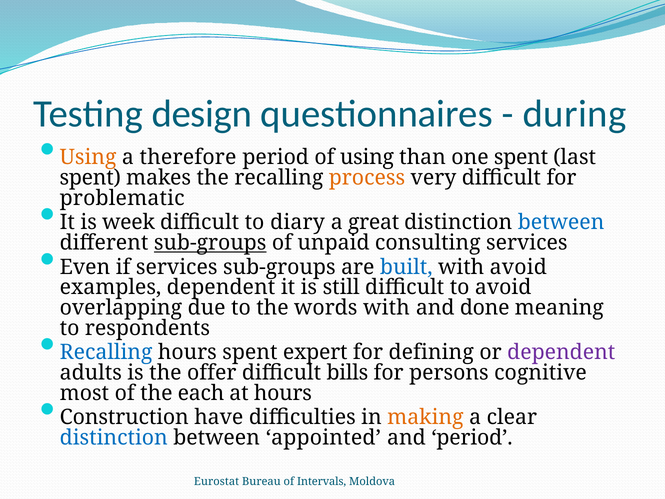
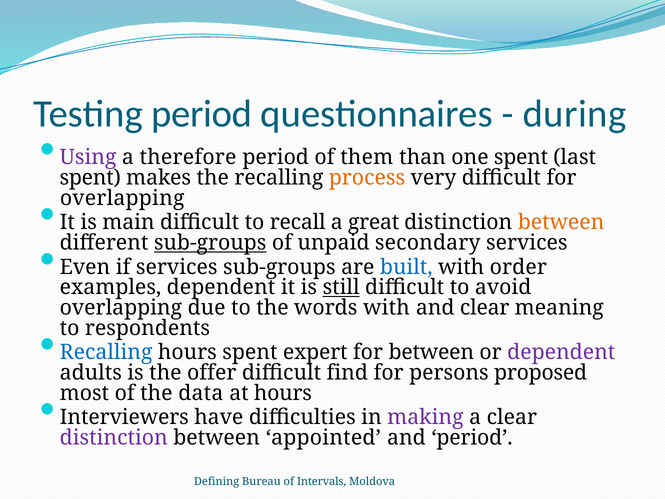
Testing design: design -> period
Using at (88, 157) colour: orange -> purple
of using: using -> them
problematic at (122, 198): problematic -> overlapping
week: week -> main
diary: diary -> recall
between at (561, 222) colour: blue -> orange
consulting: consulting -> secondary
with avoid: avoid -> order
still underline: none -> present
and done: done -> clear
for defining: defining -> between
bills: bills -> find
cognitive: cognitive -> proposed
each: each -> data
Construction: Construction -> Interviewers
making colour: orange -> purple
distinction at (114, 437) colour: blue -> purple
Eurostat: Eurostat -> Defining
